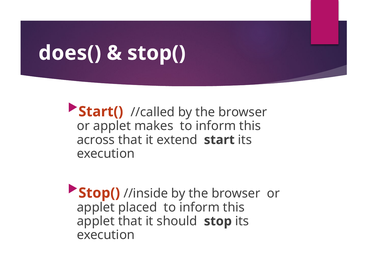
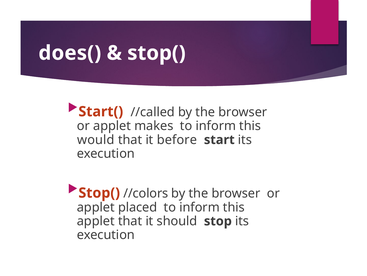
across: across -> would
extend: extend -> before
//inside: //inside -> //colors
